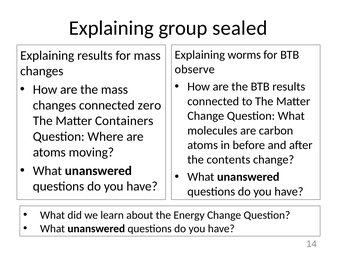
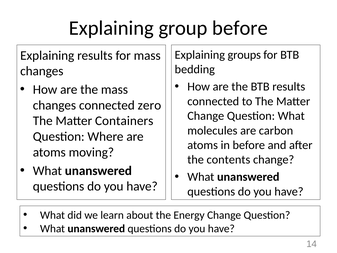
group sealed: sealed -> before
worms: worms -> groups
observe: observe -> bedding
